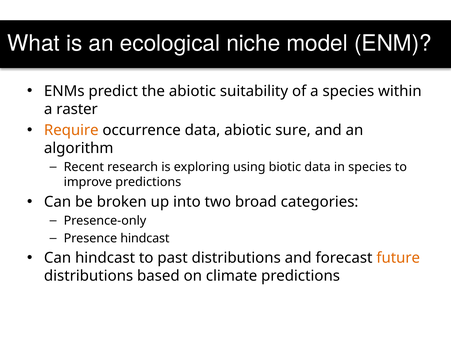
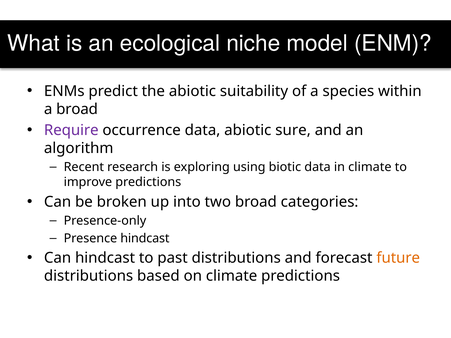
a raster: raster -> broad
Require colour: orange -> purple
in species: species -> climate
